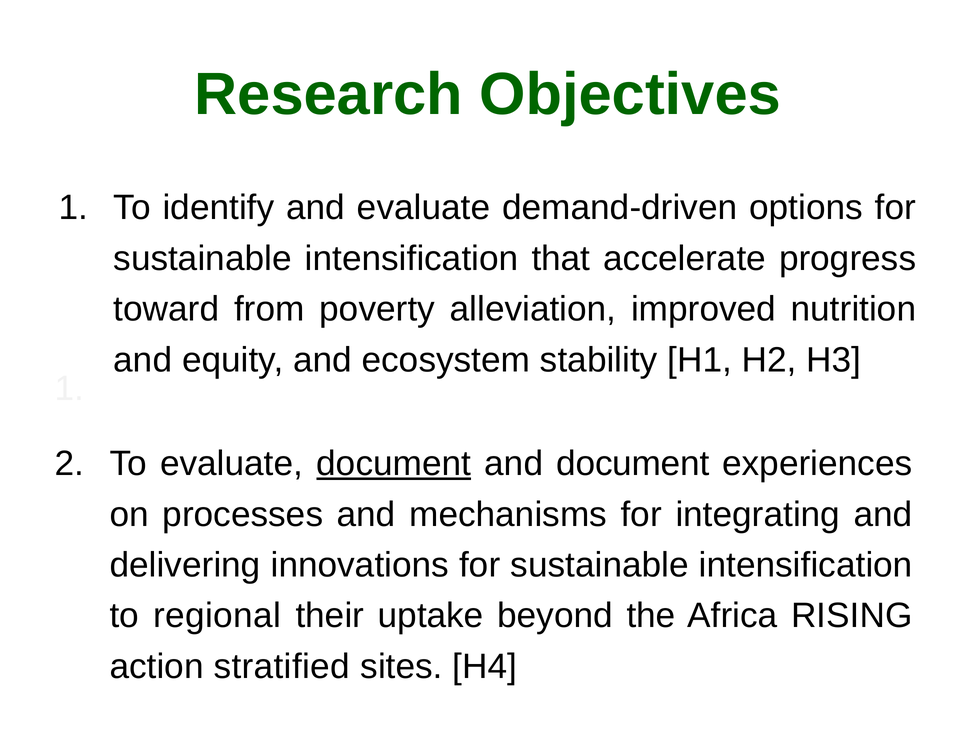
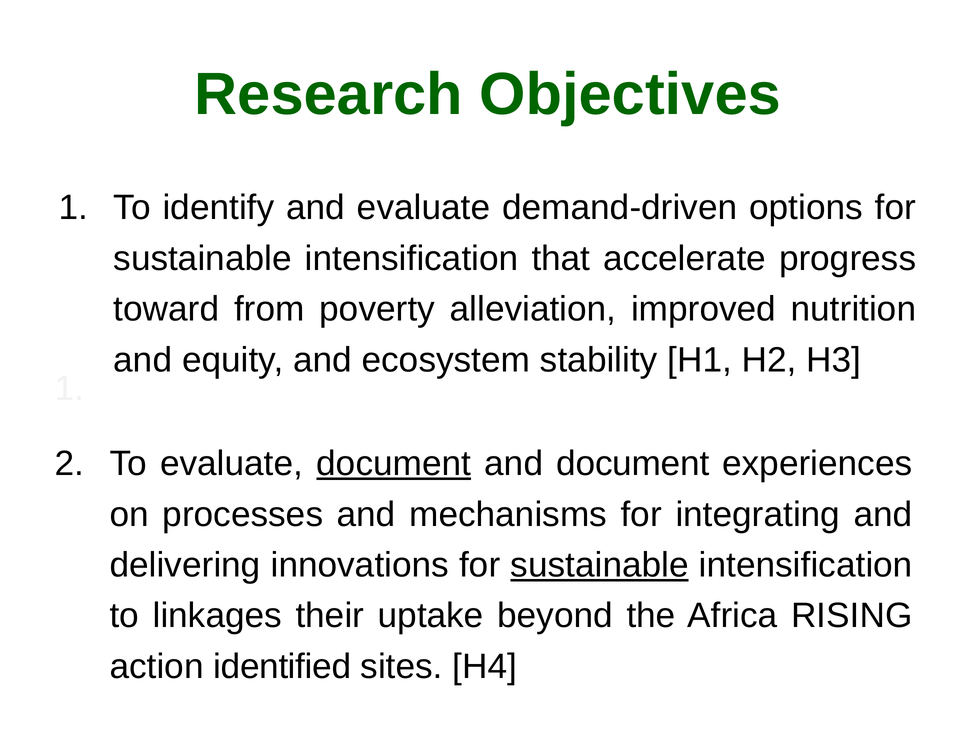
sustainable at (600, 565) underline: none -> present
regional: regional -> linkages
stratified: stratified -> identified
